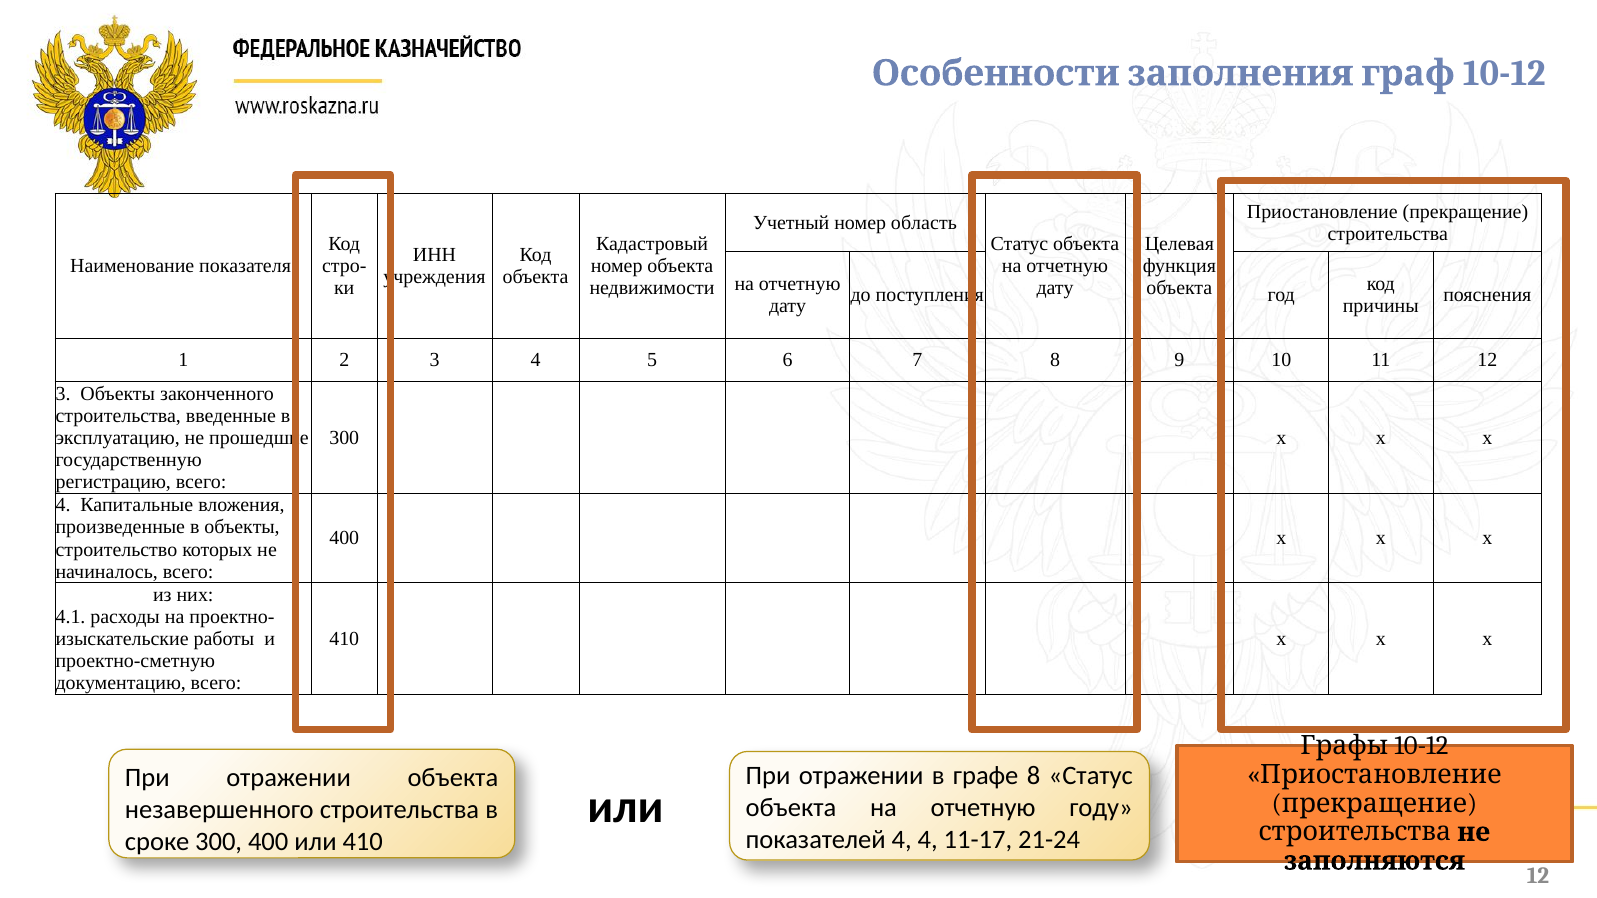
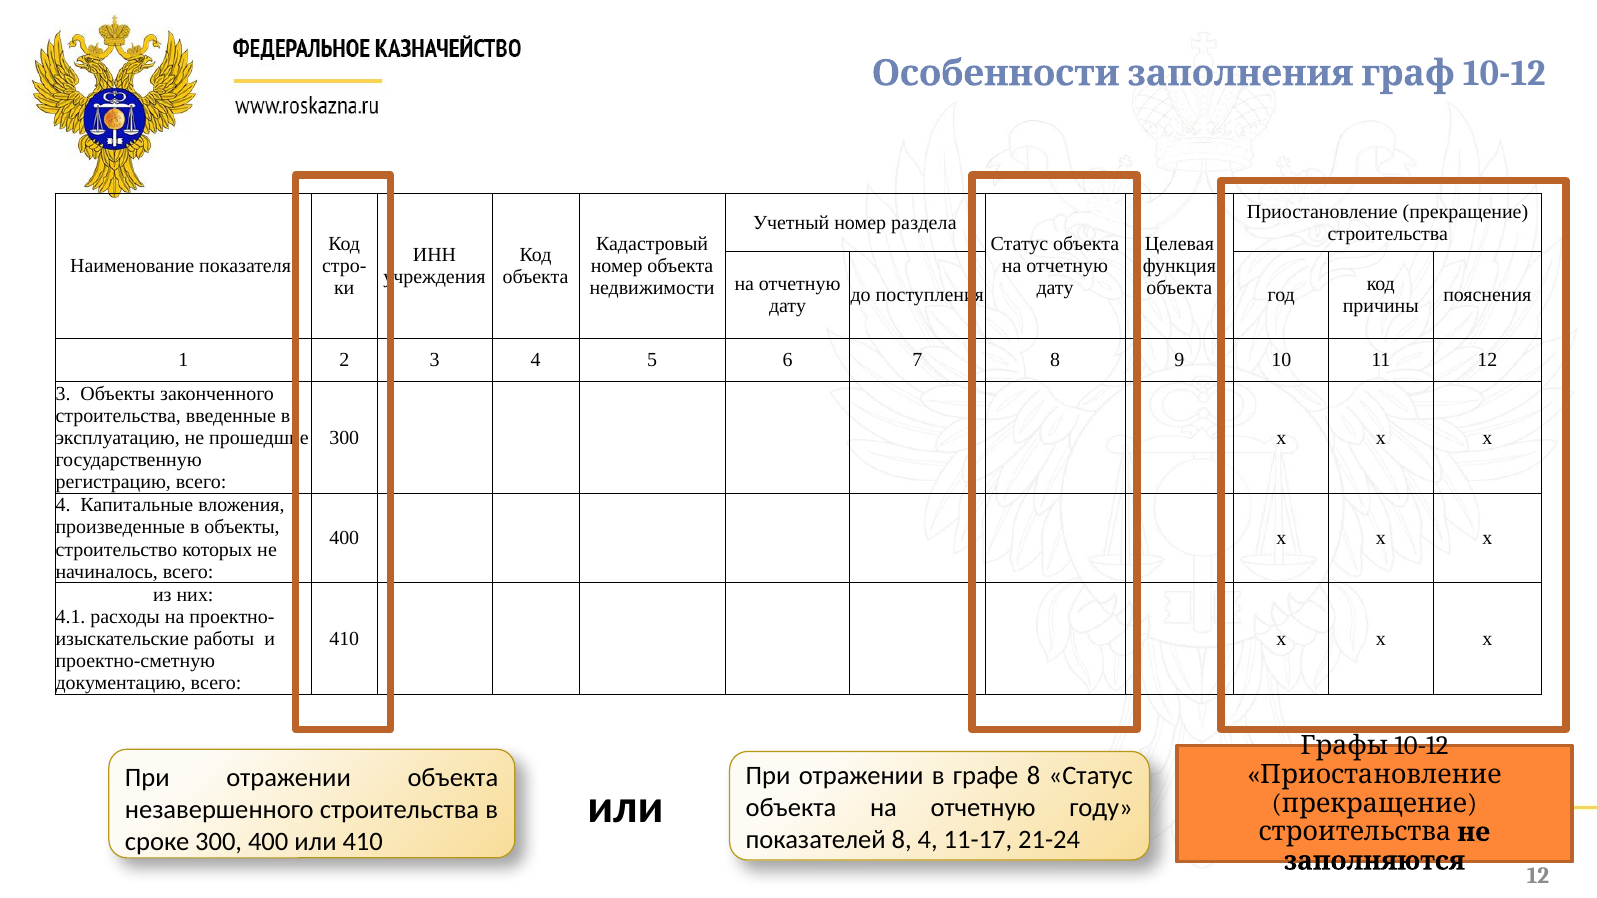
область: область -> раздела
показателей 4: 4 -> 8
